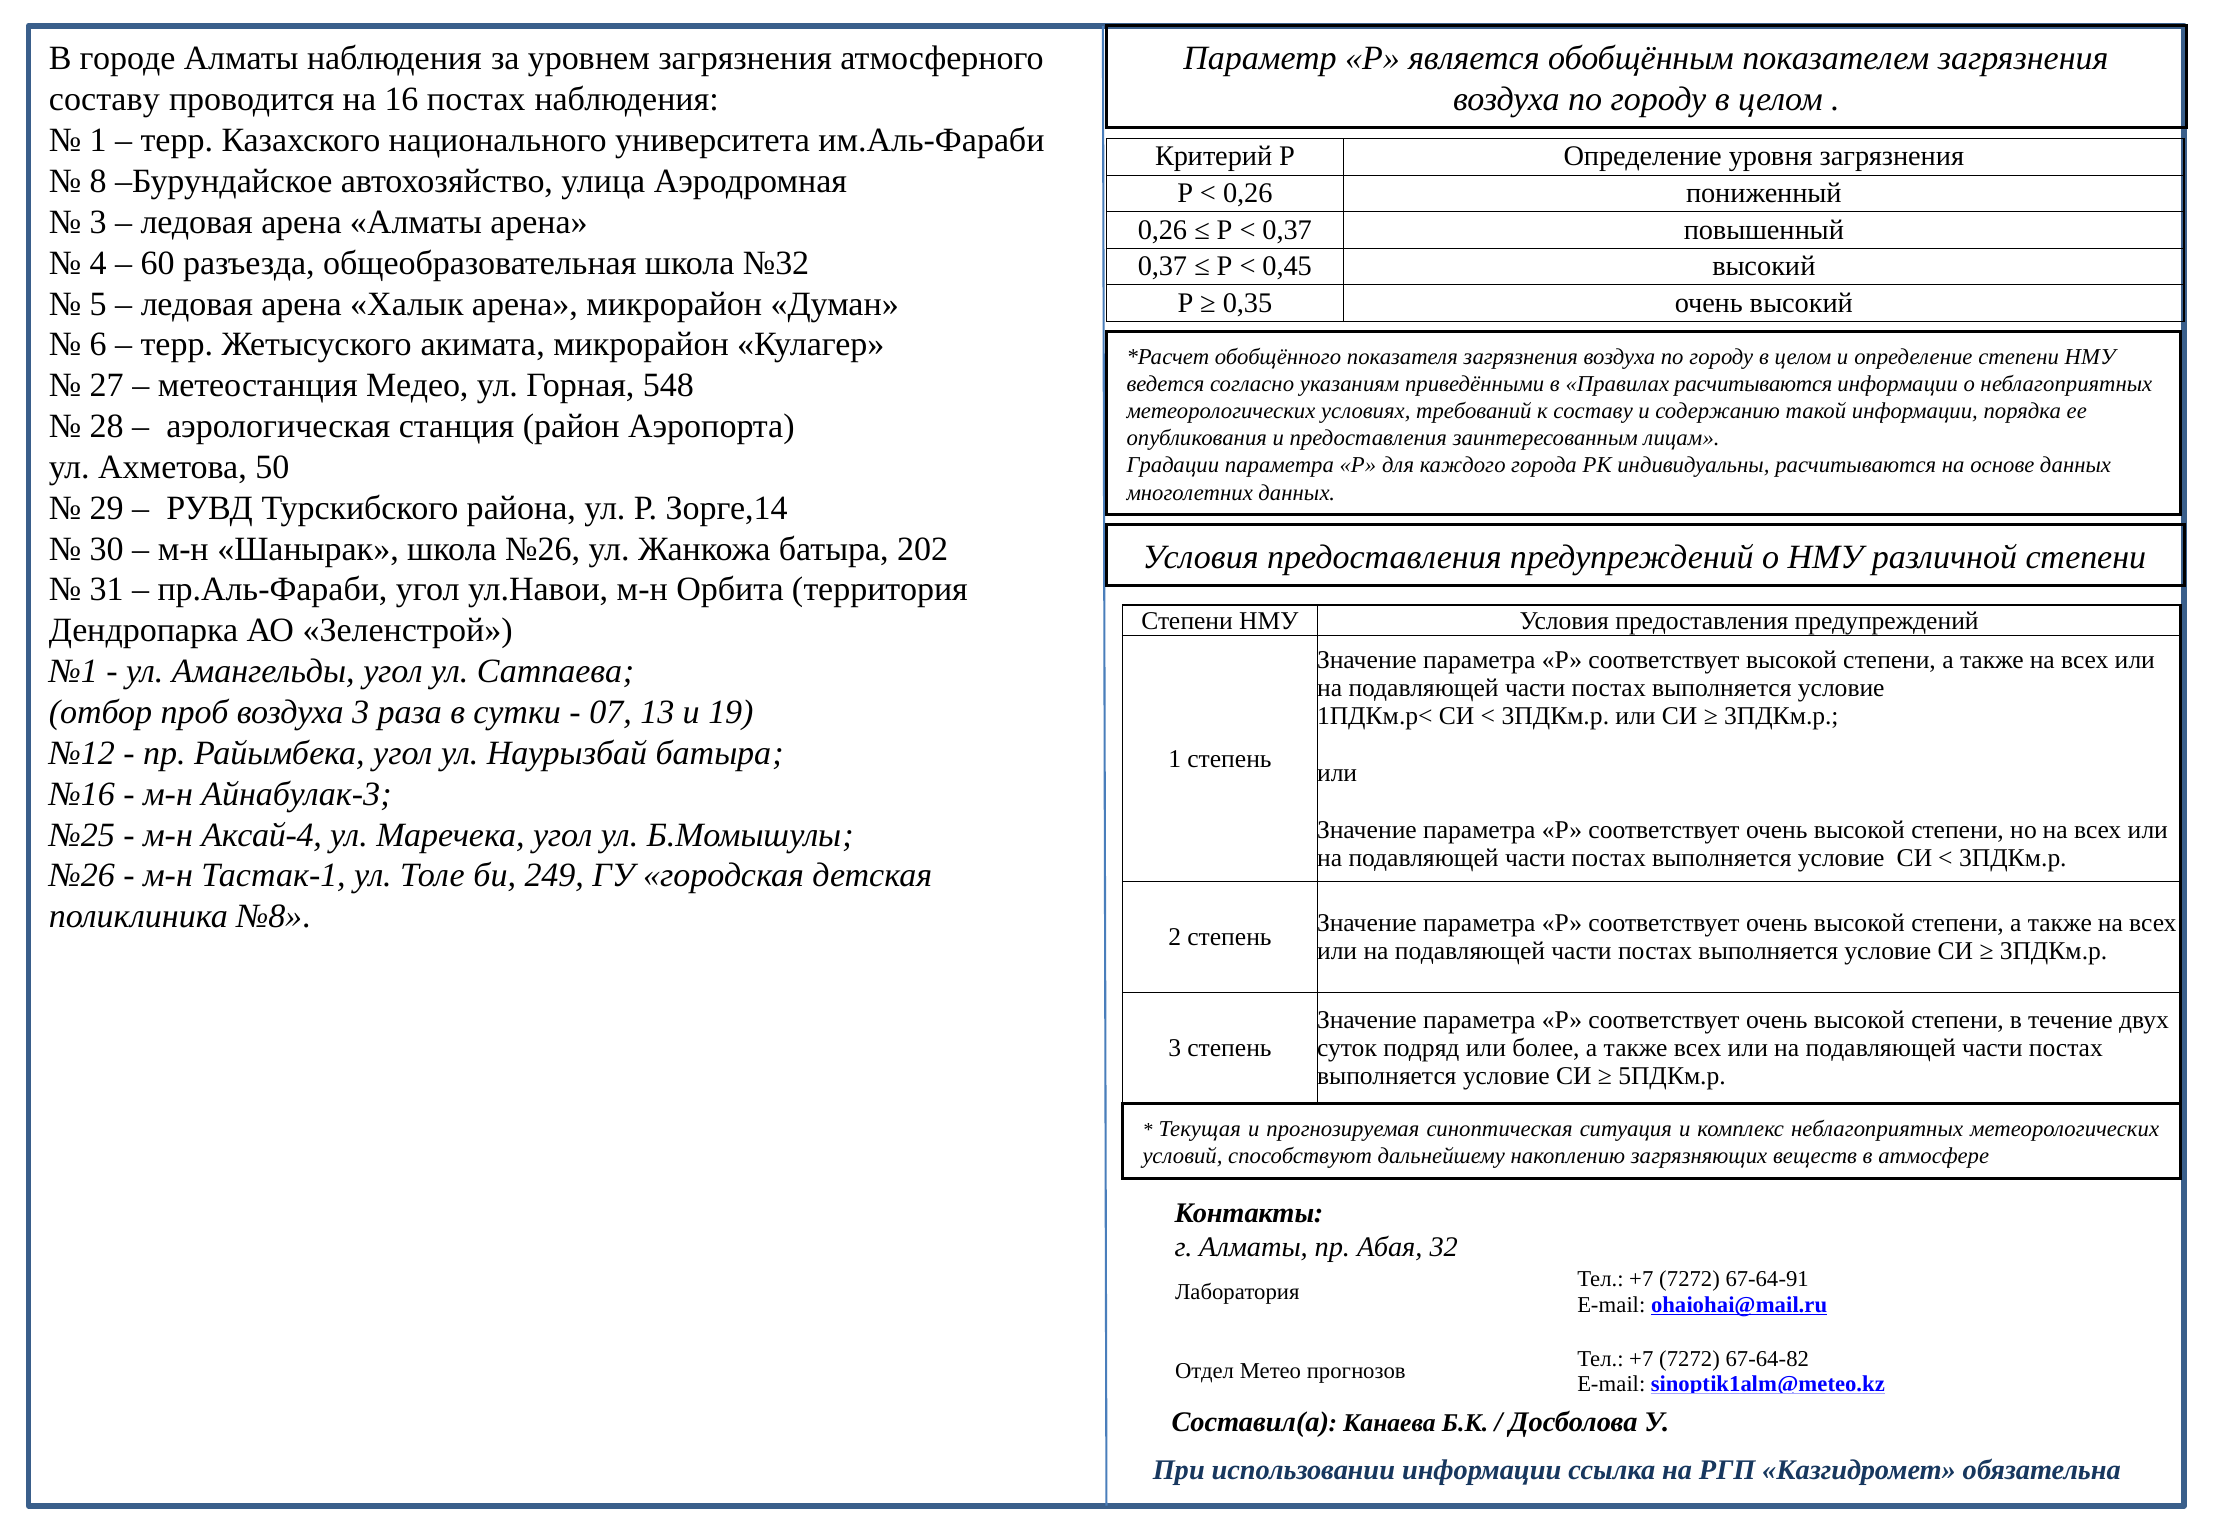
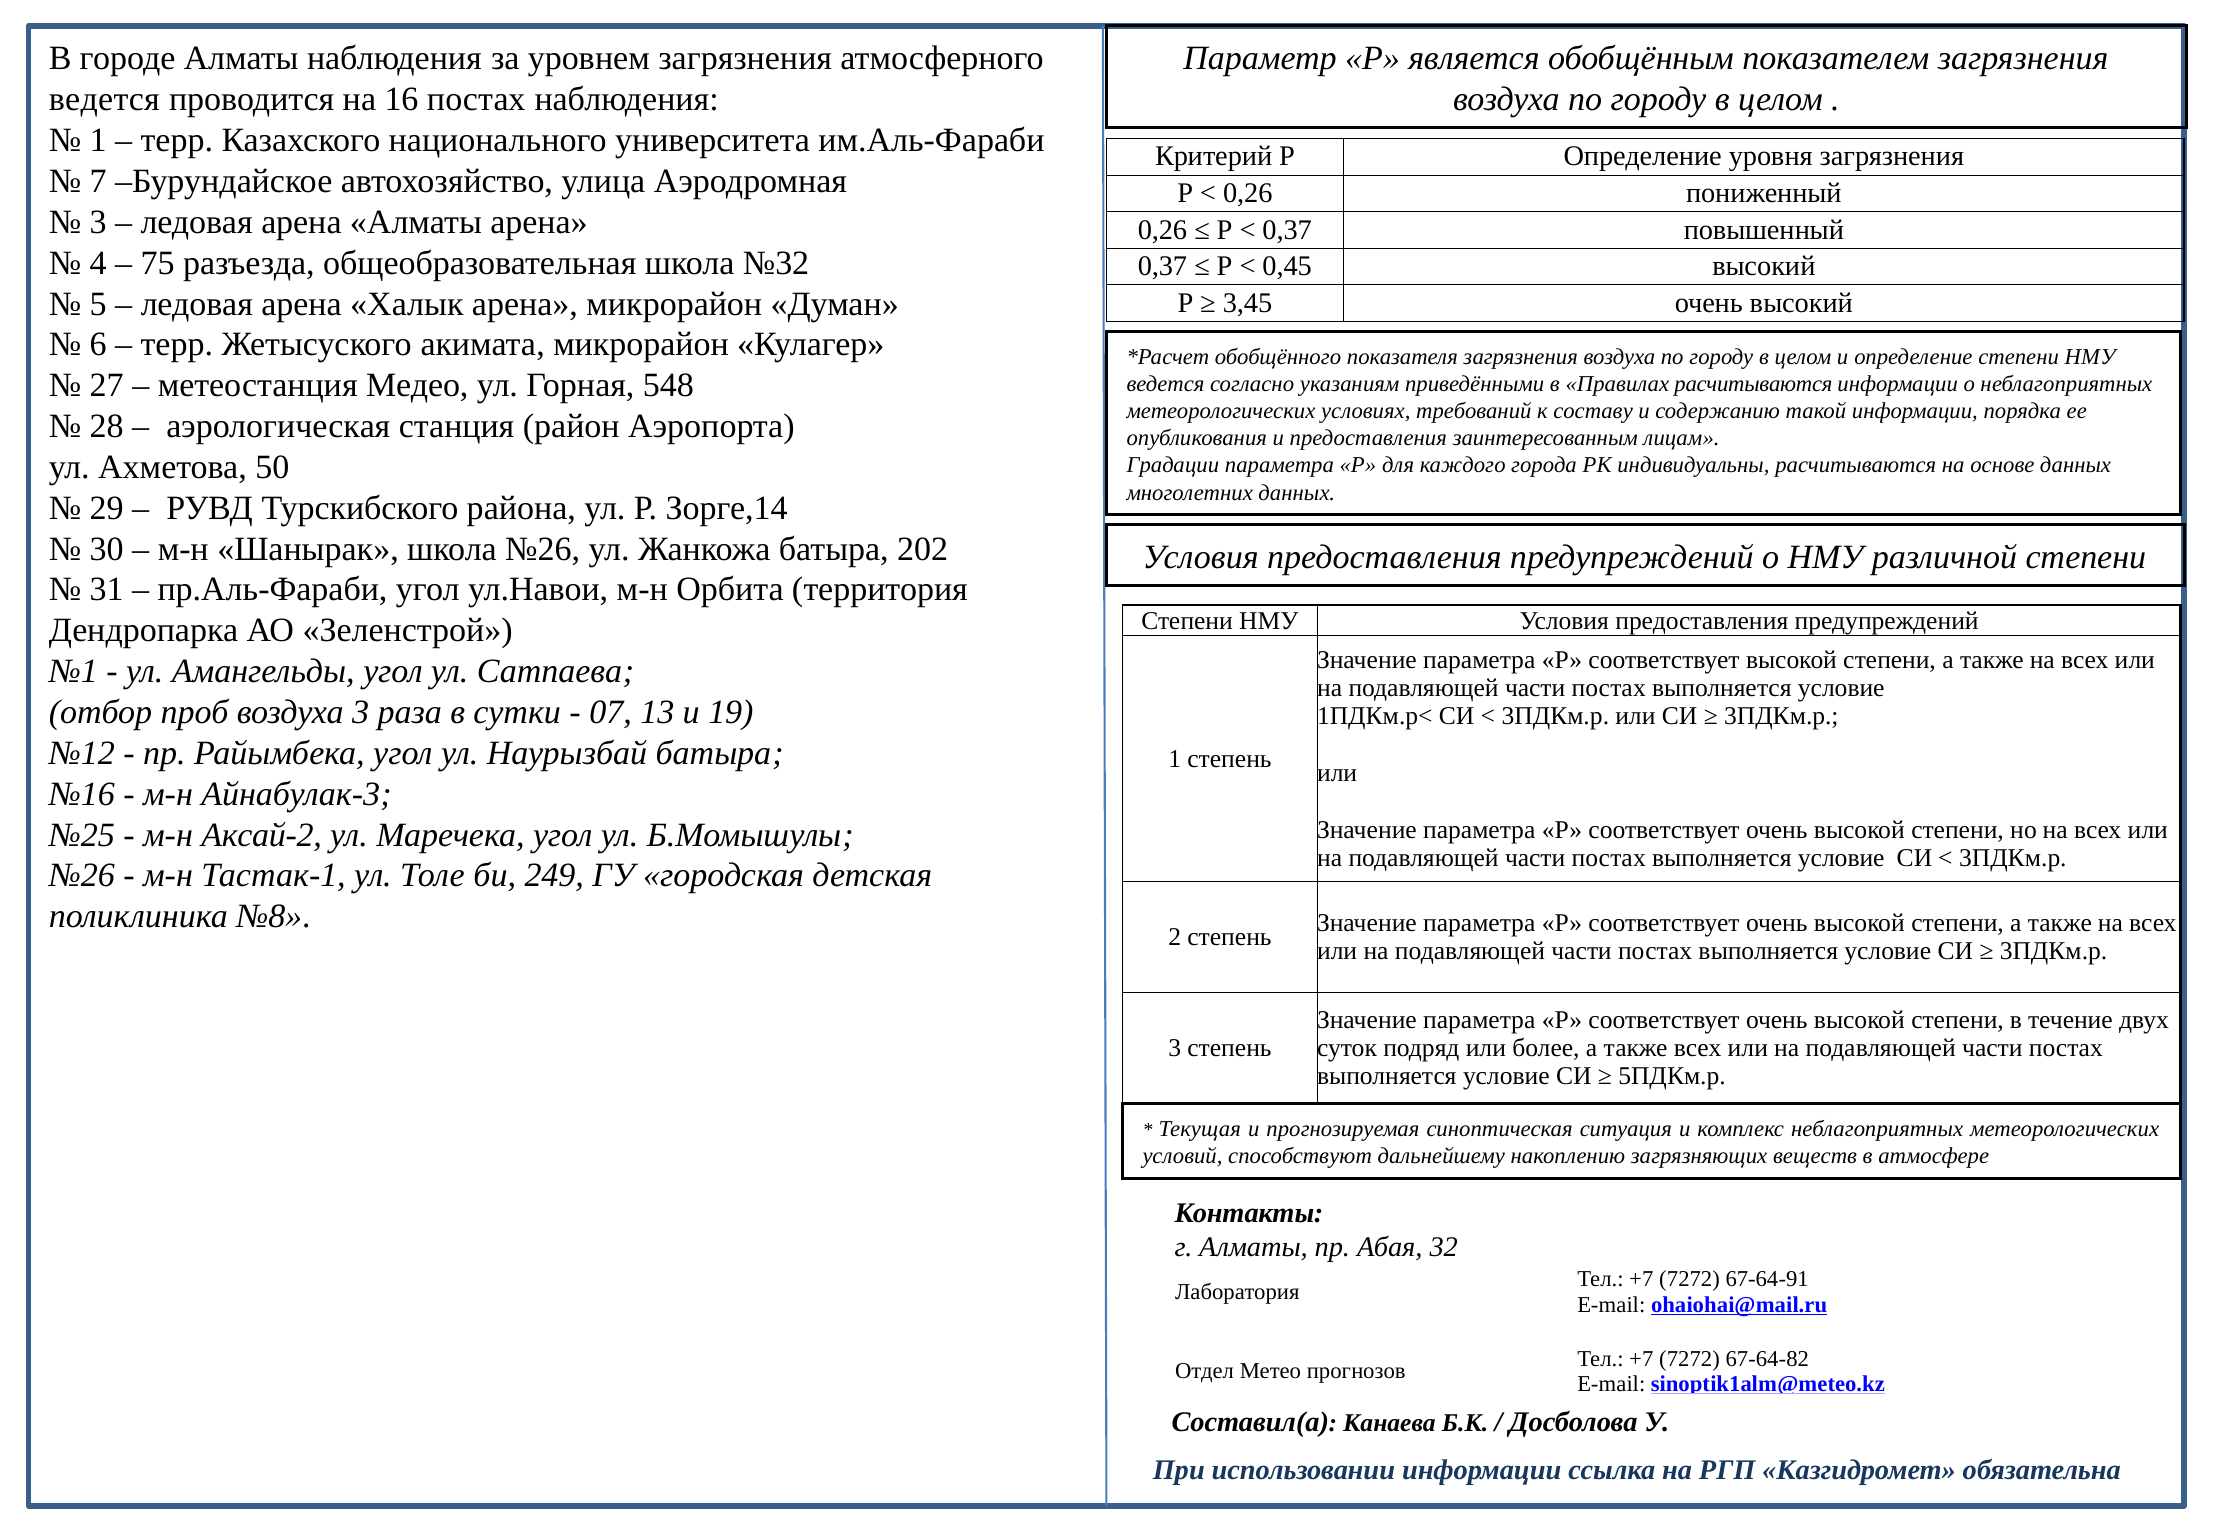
составу at (104, 100): составу -> ведется
8: 8 -> 7
60: 60 -> 75
0,35: 0,35 -> 3,45
Аксай-4: Аксай-4 -> Аксай-2
